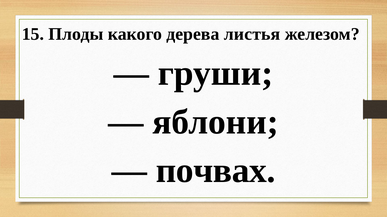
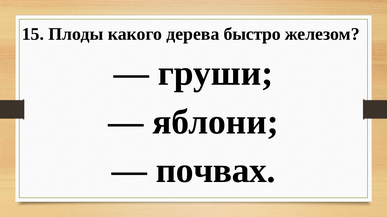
листья: листья -> быстро
